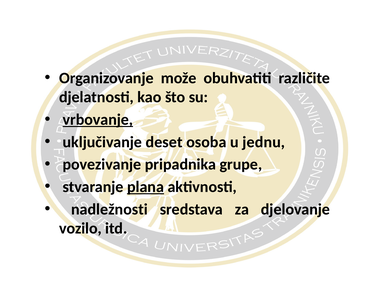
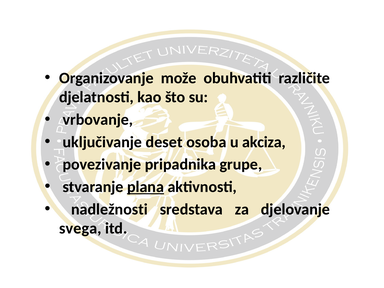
vrbovanje underline: present -> none
jednu: jednu -> akciza
vozilo: vozilo -> svega
